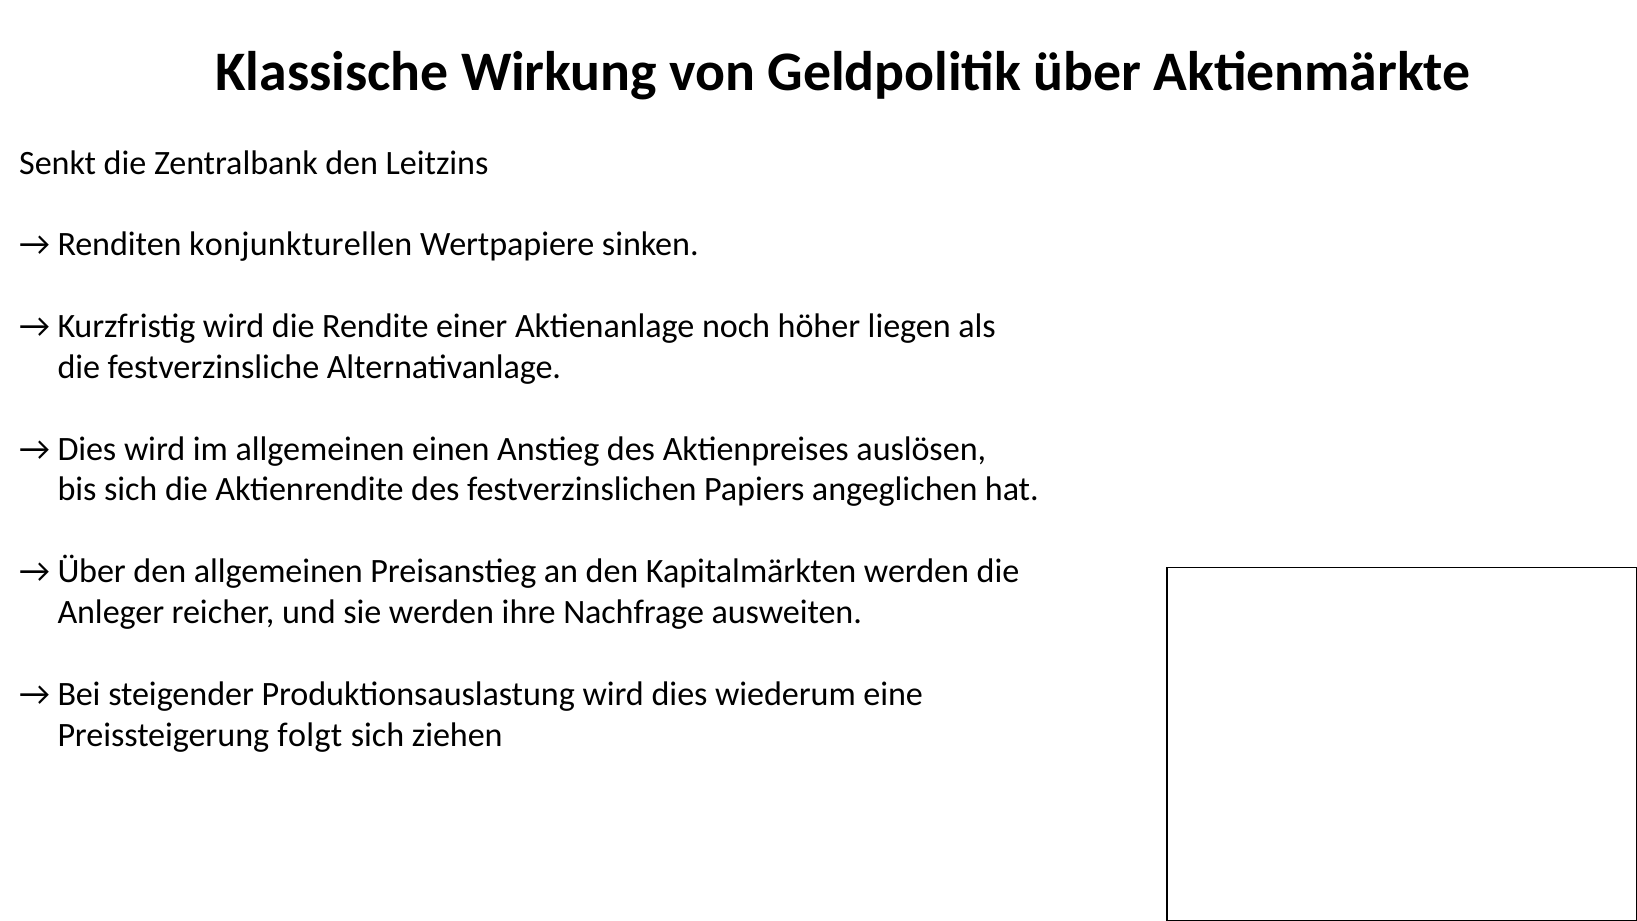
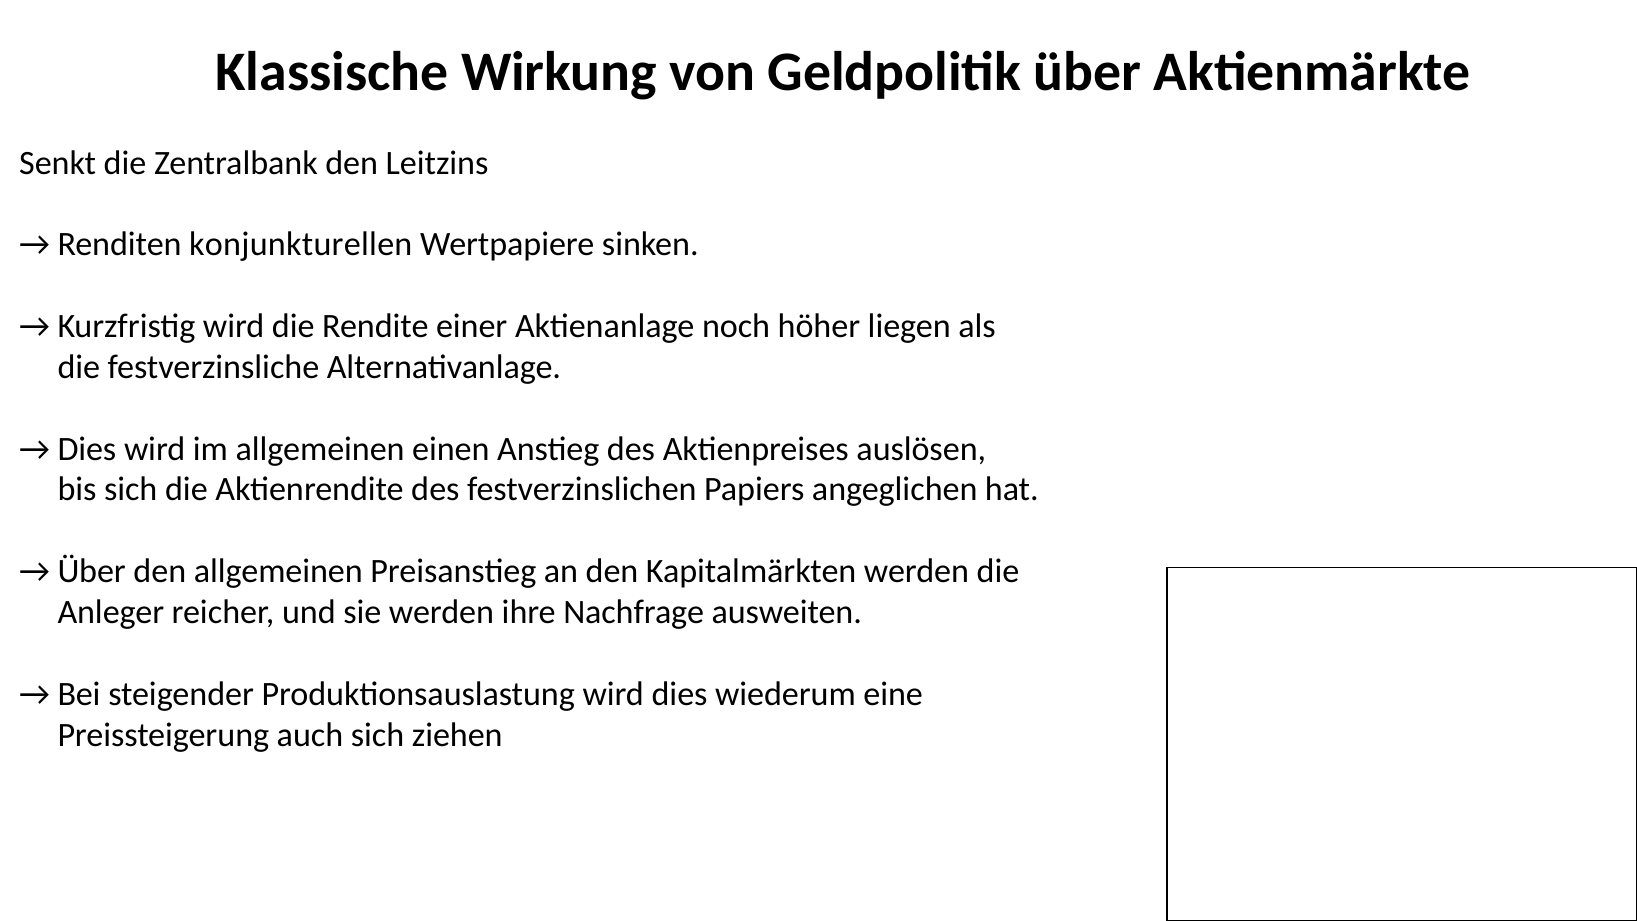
folgt: folgt -> auch
